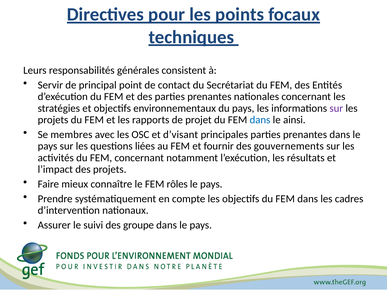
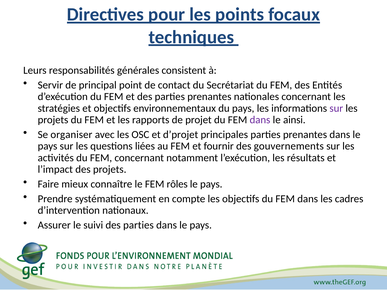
dans at (260, 120) colour: blue -> purple
membres: membres -> organiser
d’visant: d’visant -> d’projet
suivi des groupe: groupe -> parties
